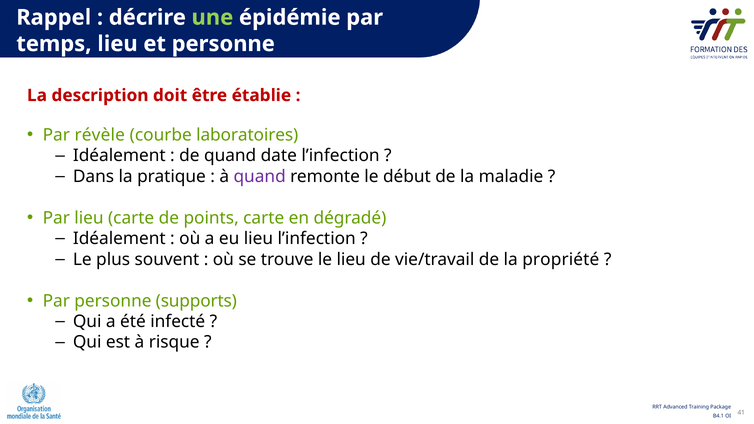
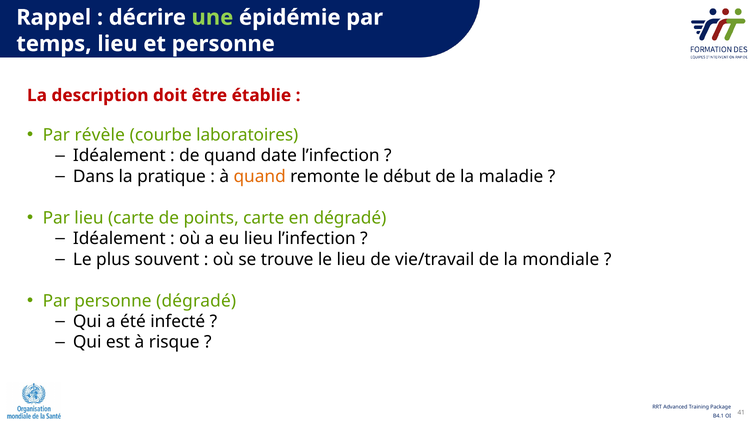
quand at (260, 177) colour: purple -> orange
propriété: propriété -> mondiale
personne supports: supports -> dégradé
